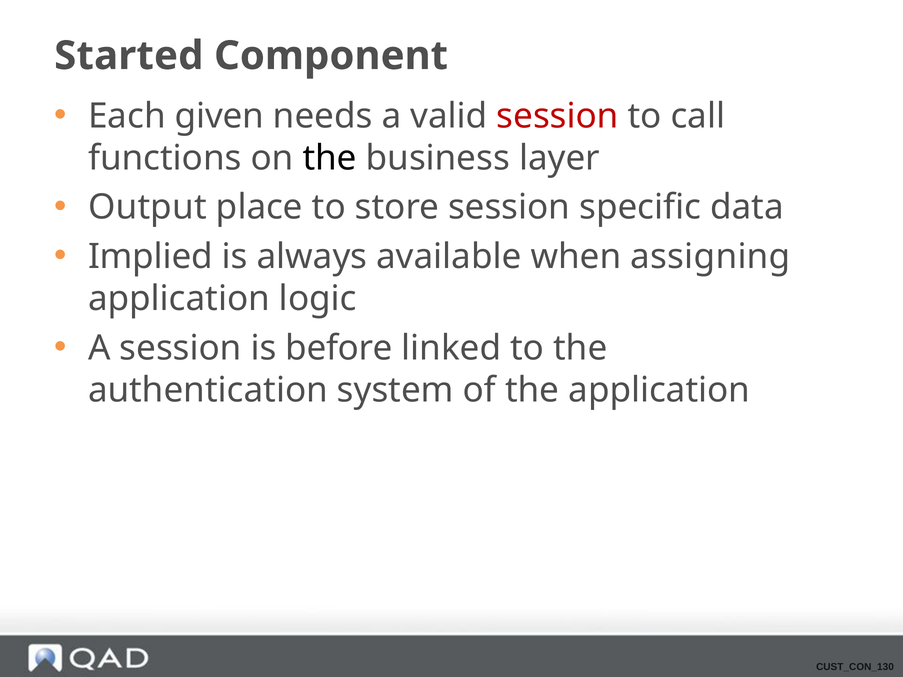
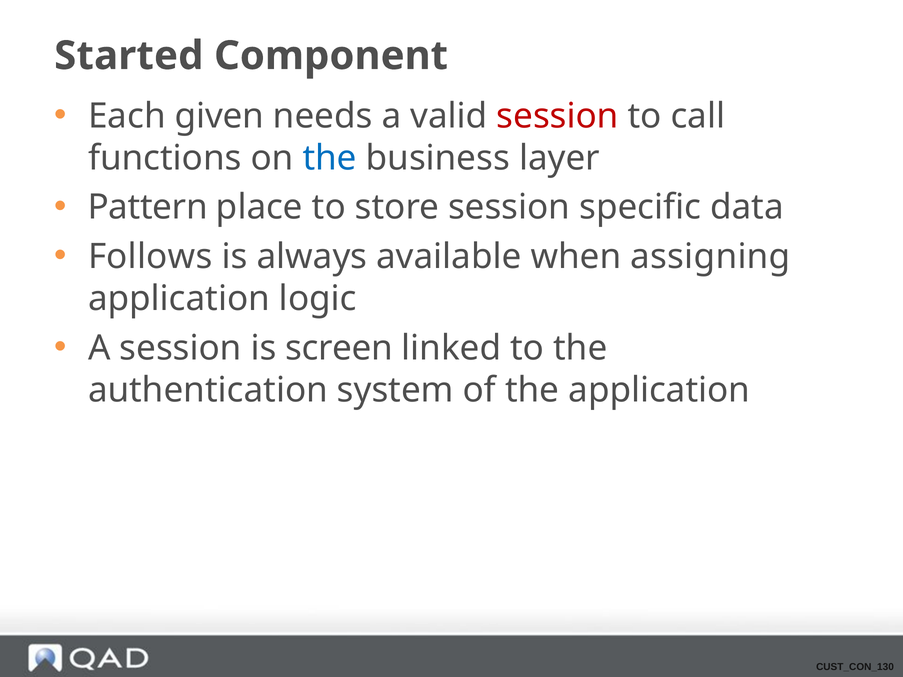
the at (330, 158) colour: black -> blue
Output: Output -> Pattern
Implied: Implied -> Follows
before: before -> screen
